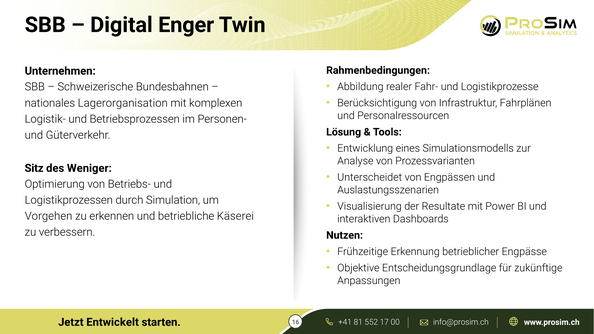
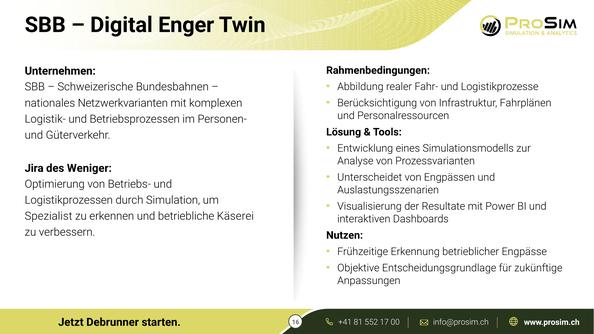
Lagerorganisation: Lagerorganisation -> Netzwerkvarianten
Sitz: Sitz -> Jira
Vorgehen: Vorgehen -> Spezialist
Entwickelt: Entwickelt -> Debrunner
